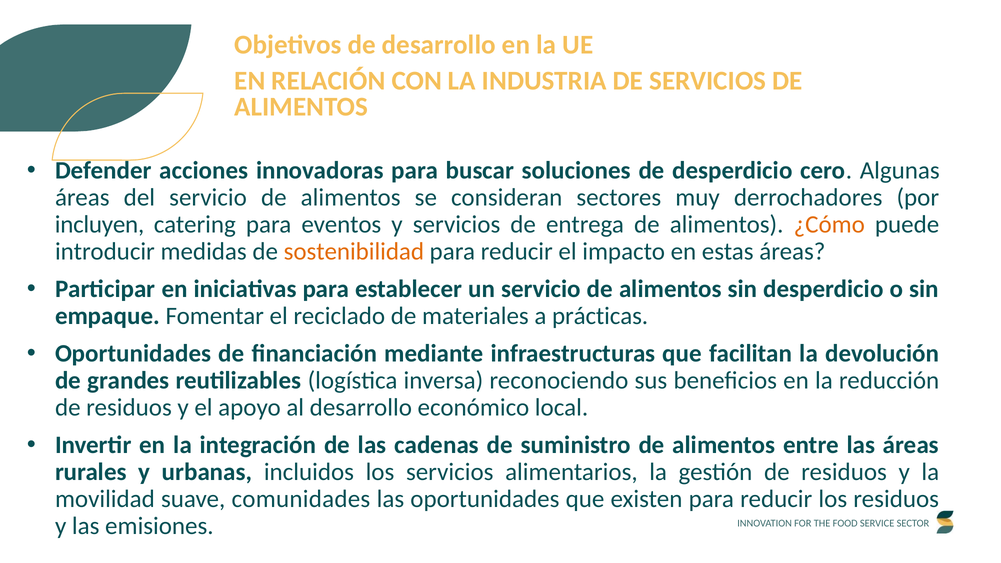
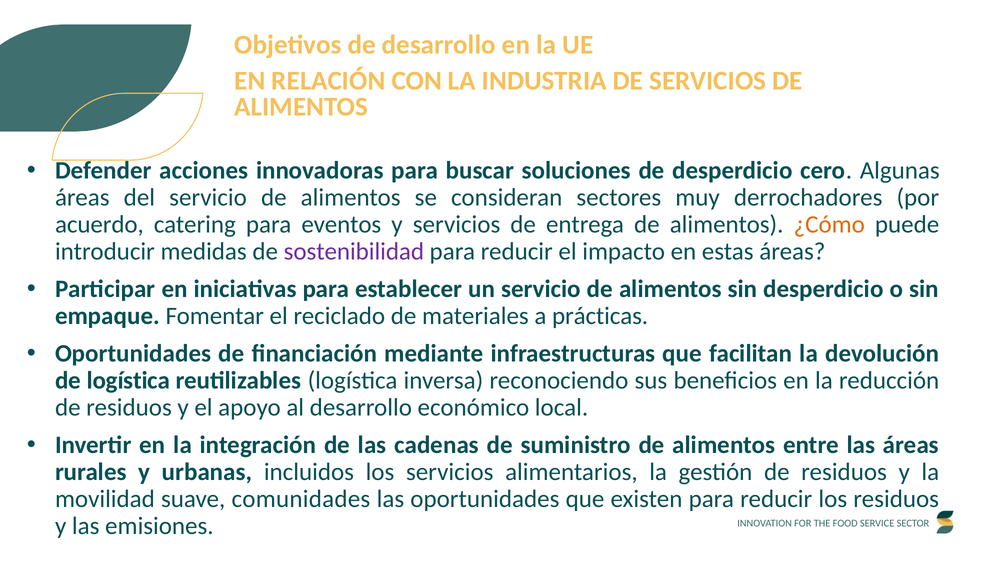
incluyen: incluyen -> acuerdo
sostenibilidad colour: orange -> purple
de grandes: grandes -> logística
